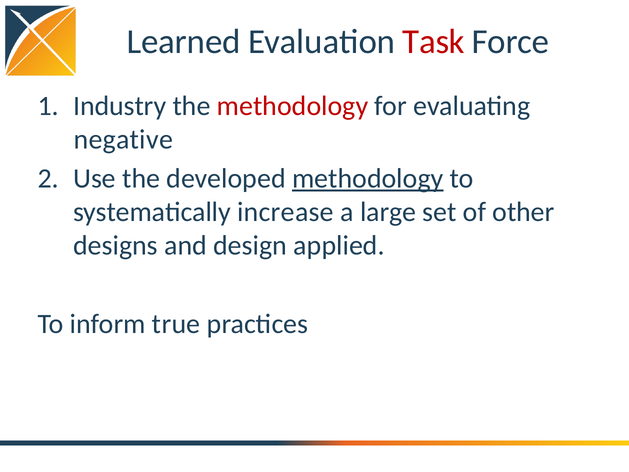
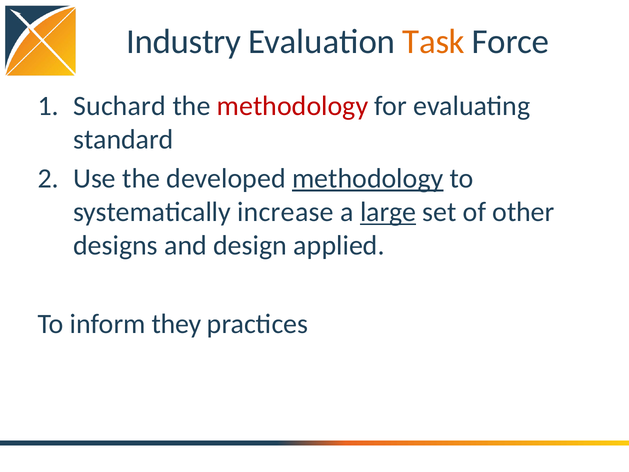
Learned: Learned -> Industry
Task colour: red -> orange
Industry: Industry -> Suchard
negative: negative -> standard
large underline: none -> present
true: true -> they
